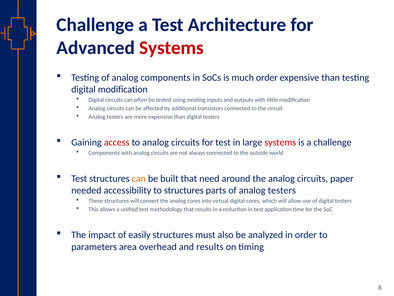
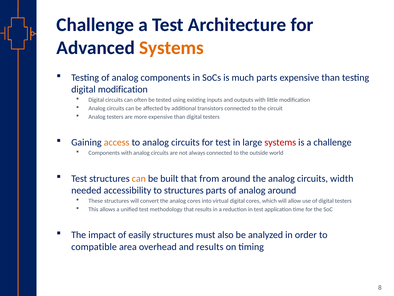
Systems at (171, 48) colour: red -> orange
much order: order -> parts
access colour: red -> orange
need: need -> from
paper: paper -> width
of analog testers: testers -> around
parameters: parameters -> compatible
